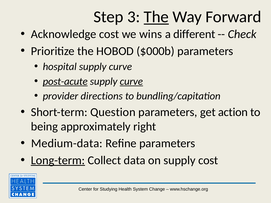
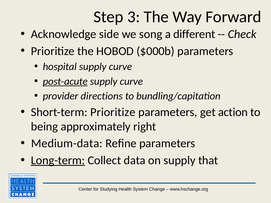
The at (156, 17) underline: present -> none
Acknowledge cost: cost -> side
wins: wins -> song
curve at (131, 81) underline: present -> none
Short-term Question: Question -> Prioritize
supply cost: cost -> that
